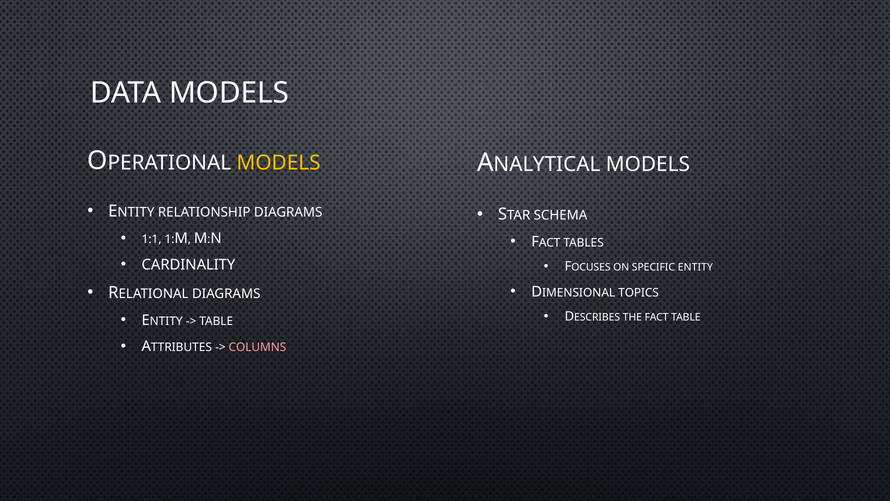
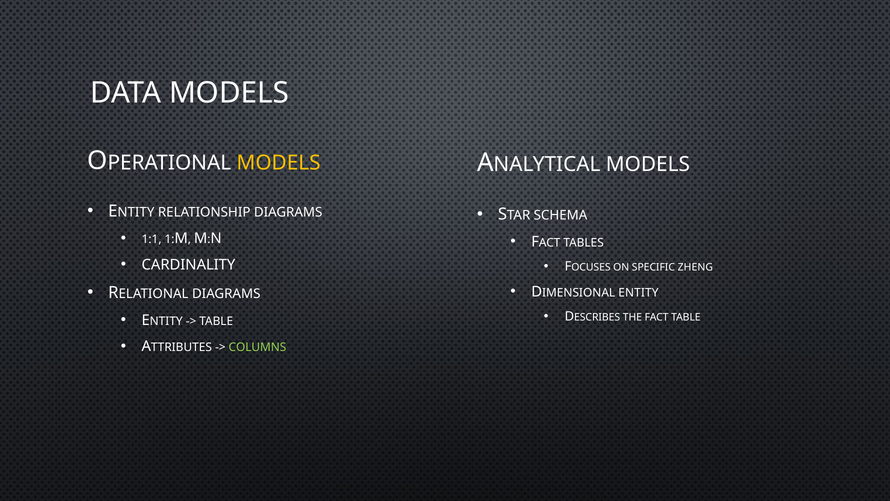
SPECIFIC ENTITY: ENTITY -> ZHENG
DIMENSIONAL TOPICS: TOPICS -> ENTITY
COLUMNS colour: pink -> light green
